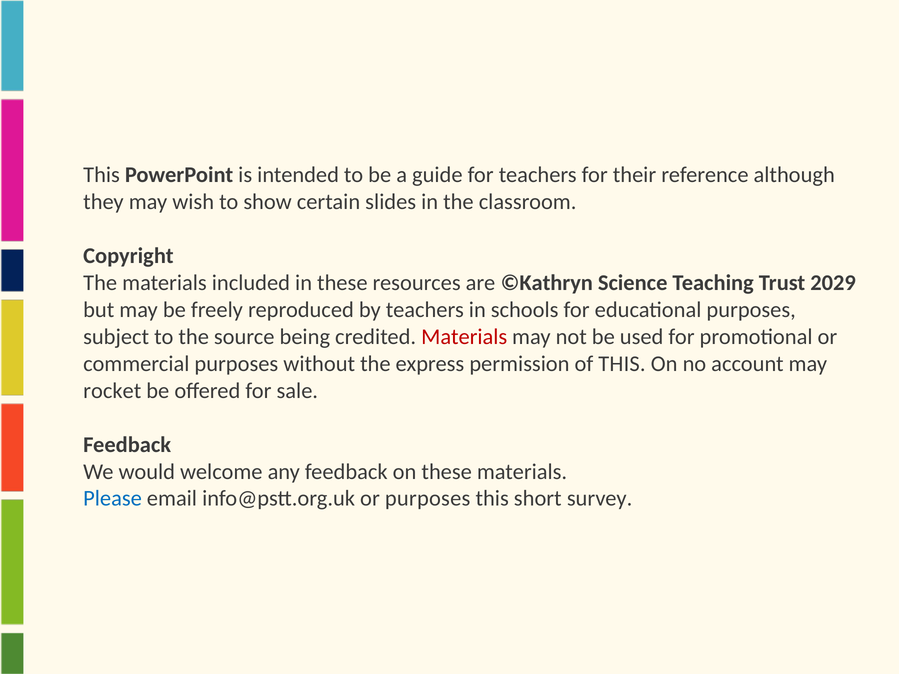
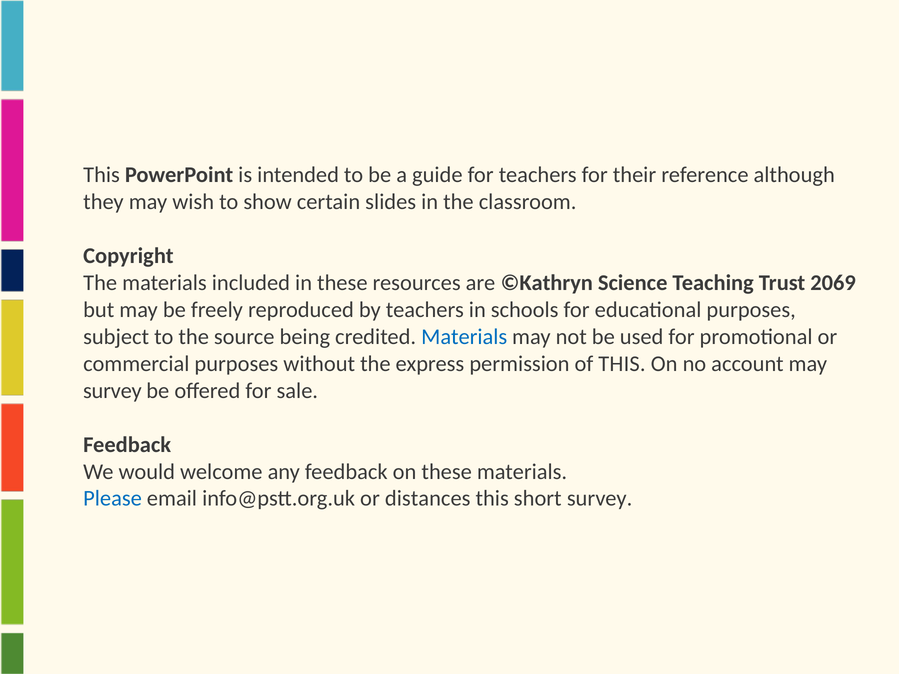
2029: 2029 -> 2069
Materials at (464, 337) colour: red -> blue
rocket at (112, 391): rocket -> survey
or purposes: purposes -> distances
